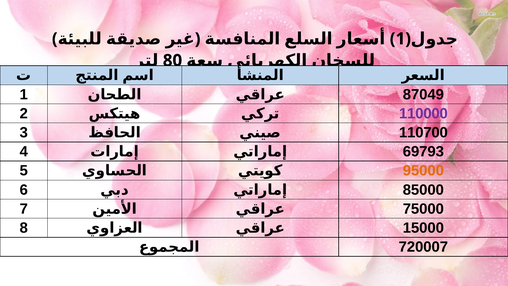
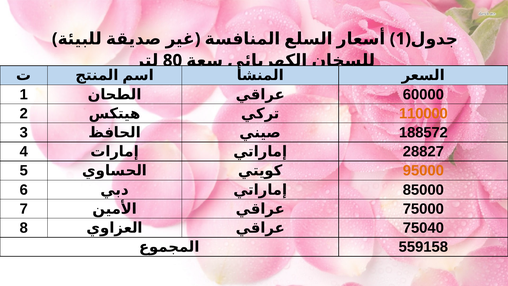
87049: 87049 -> 60000
110000 colour: purple -> orange
110700: 110700 -> 188572
69793: 69793 -> 28827
15000: 15000 -> 75040
720007: 720007 -> 559158
